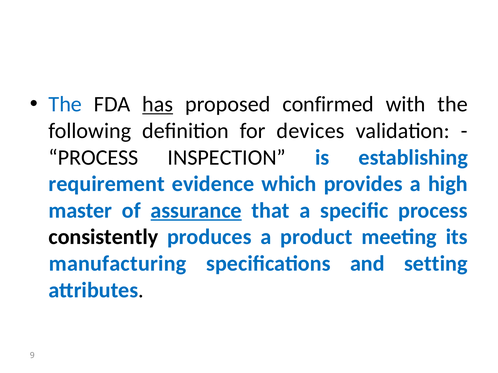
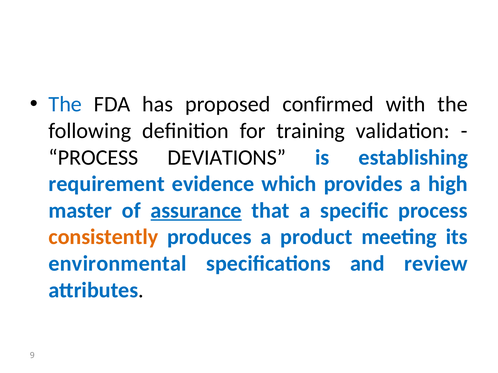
has underline: present -> none
devices: devices -> training
INSPECTION: INSPECTION -> DEVIATIONS
consistently colour: black -> orange
manufacturing: manufacturing -> environmental
setting: setting -> review
